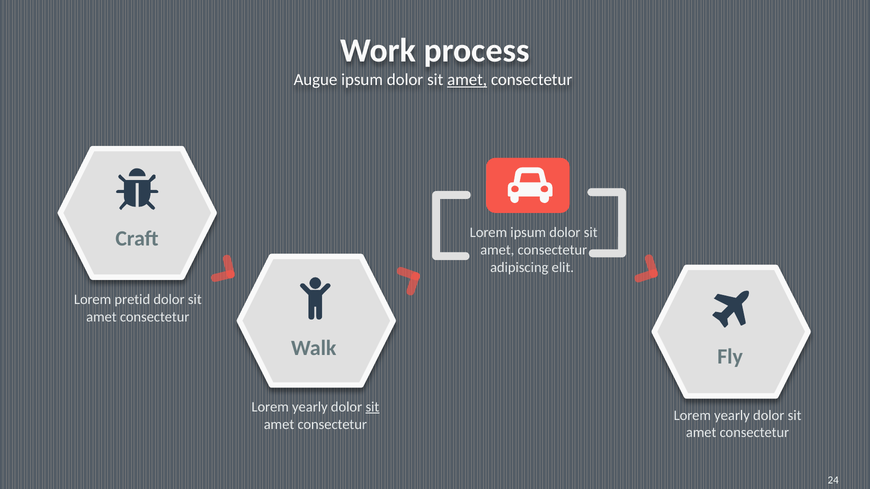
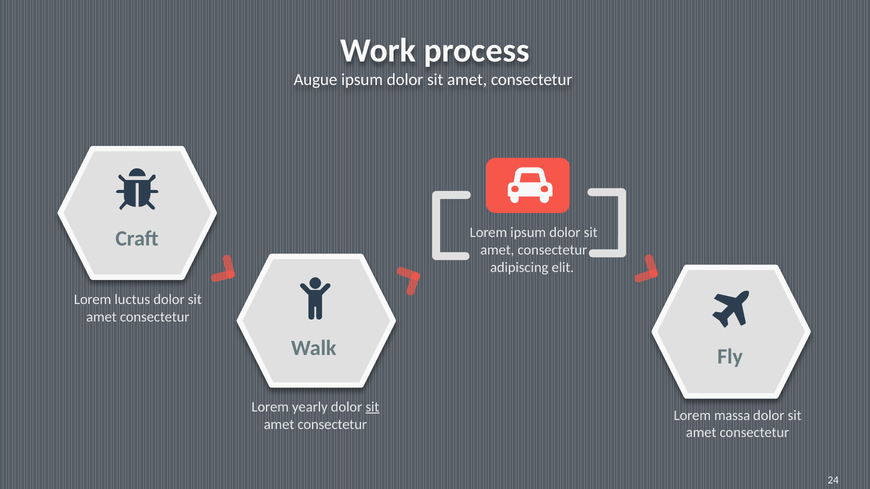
amet at (467, 80) underline: present -> none
pretid: pretid -> luctus
yearly at (732, 416): yearly -> massa
